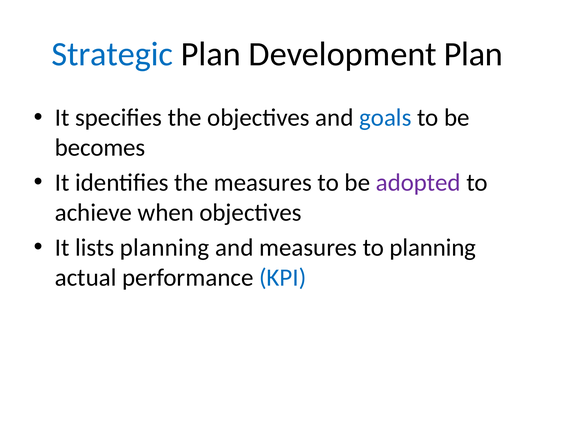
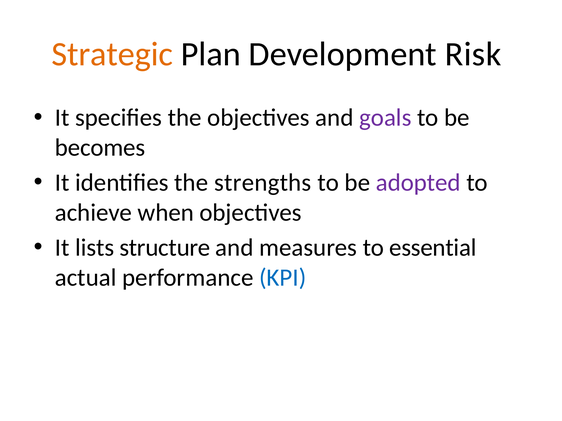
Strategic colour: blue -> orange
Development Plan: Plan -> Risk
goals colour: blue -> purple
the measures: measures -> strengths
lists planning: planning -> structure
to planning: planning -> essential
